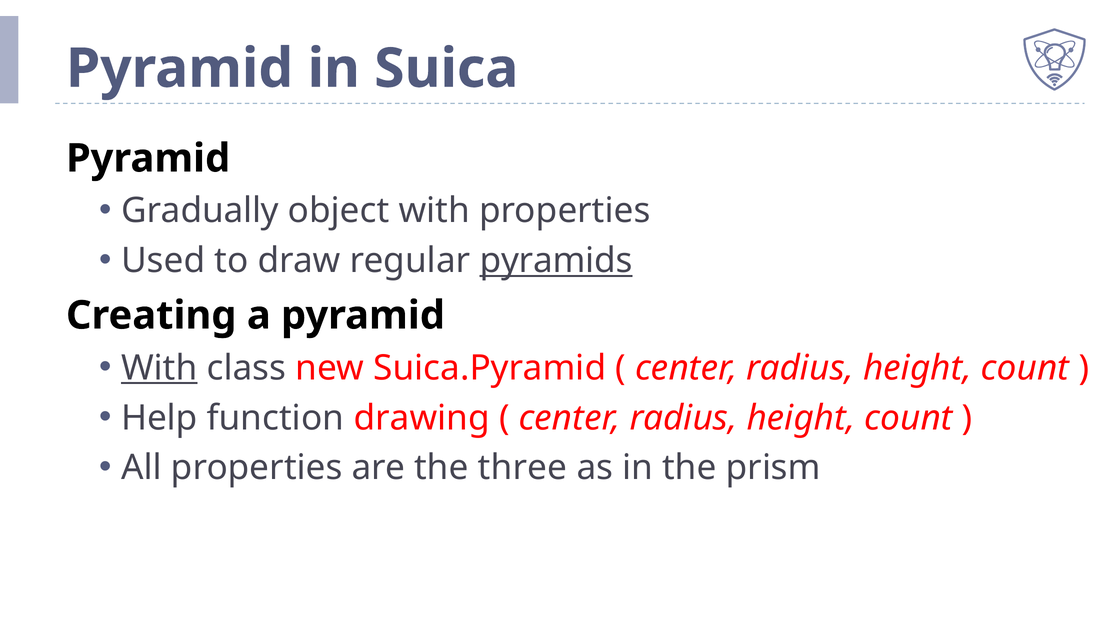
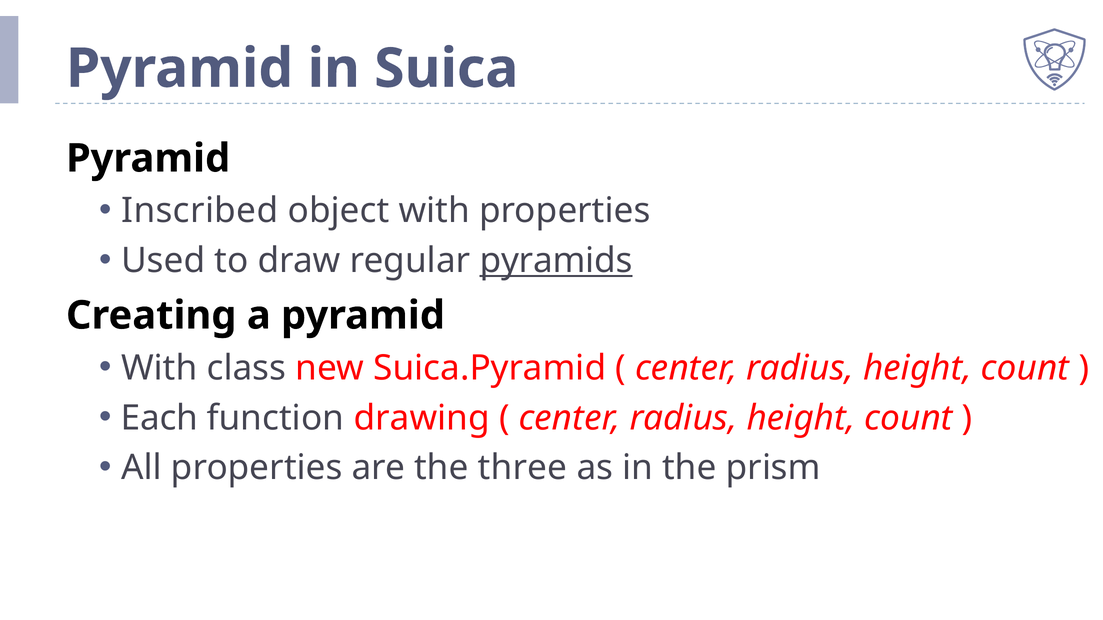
Gradually: Gradually -> Inscribed
With at (159, 368) underline: present -> none
Help: Help -> Each
